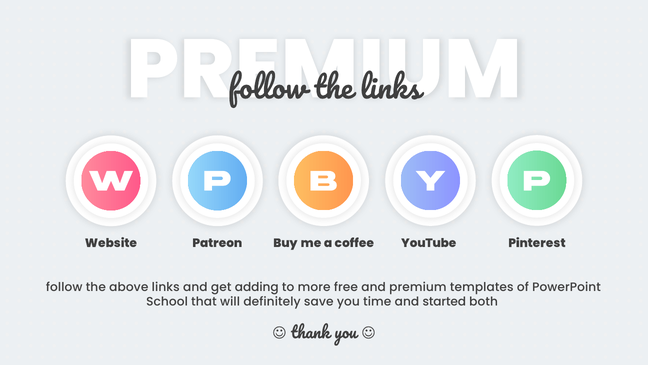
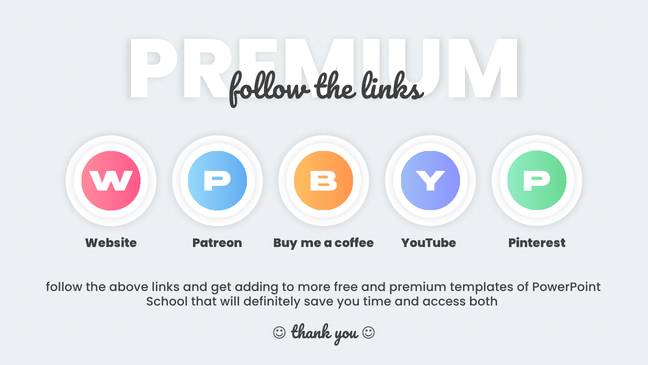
started: started -> access
